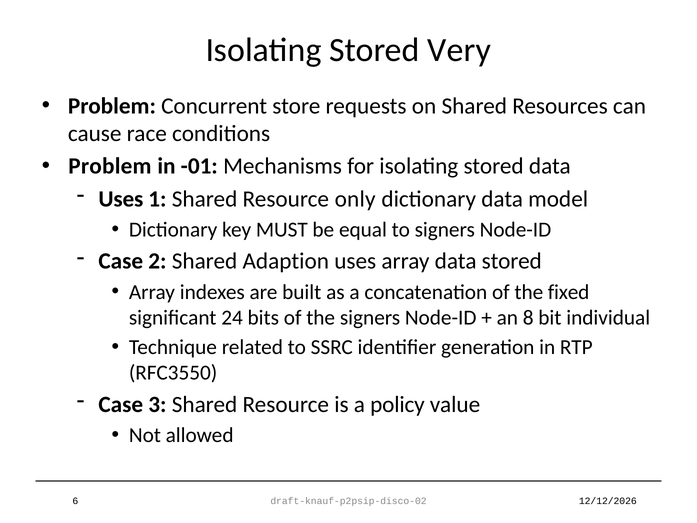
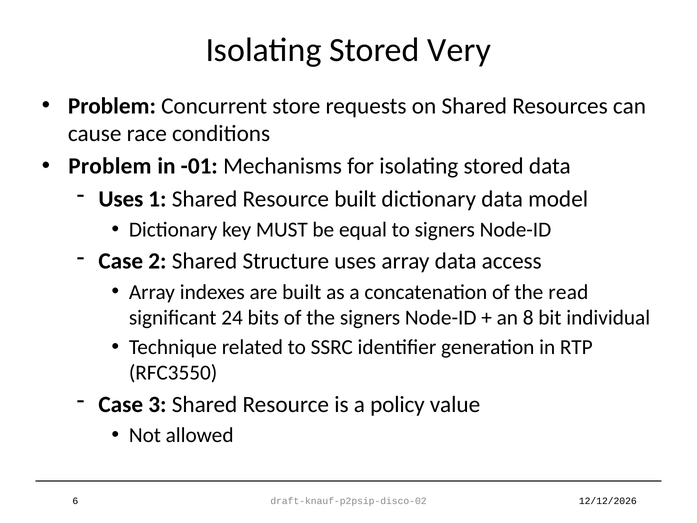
Resource only: only -> built
Adaption: Adaption -> Structure
data stored: stored -> access
fixed: fixed -> read
